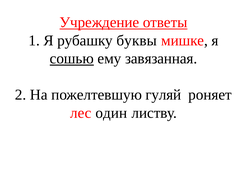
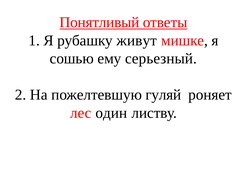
Учреждение: Учреждение -> Понятливый
буквы: буквы -> живут
сошью underline: present -> none
завязанная: завязанная -> серьезный
